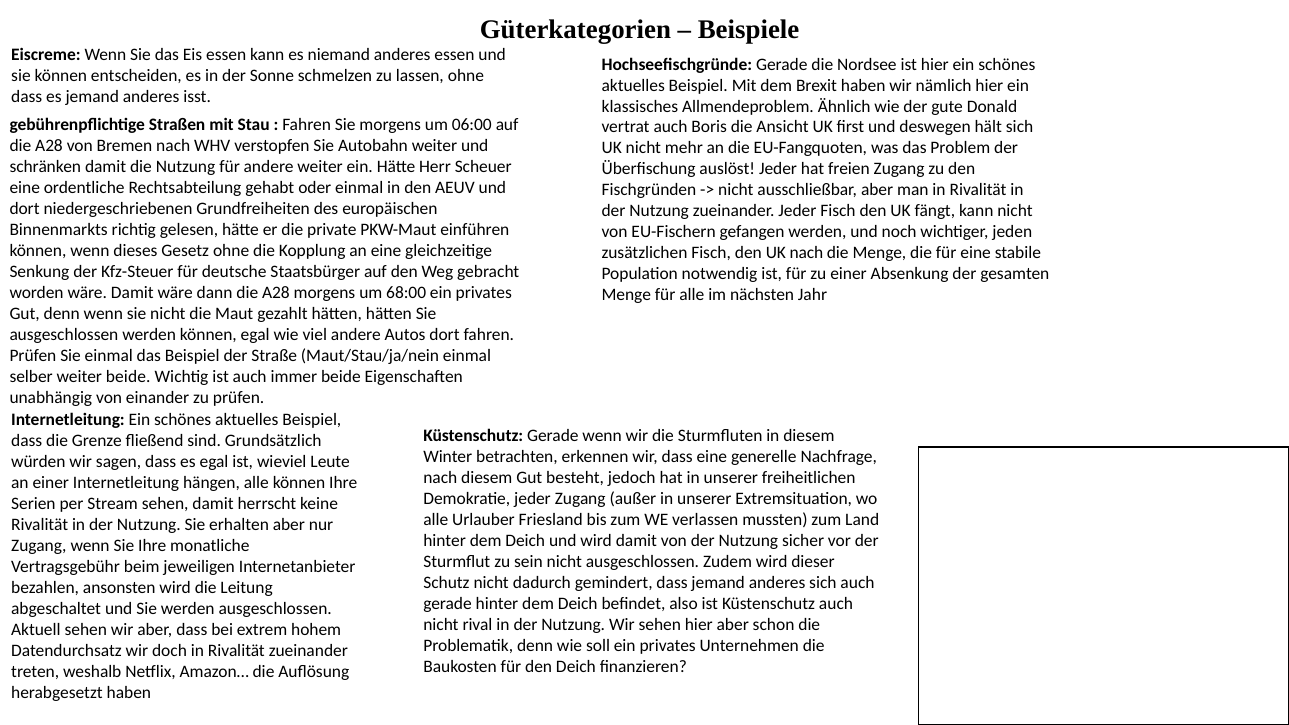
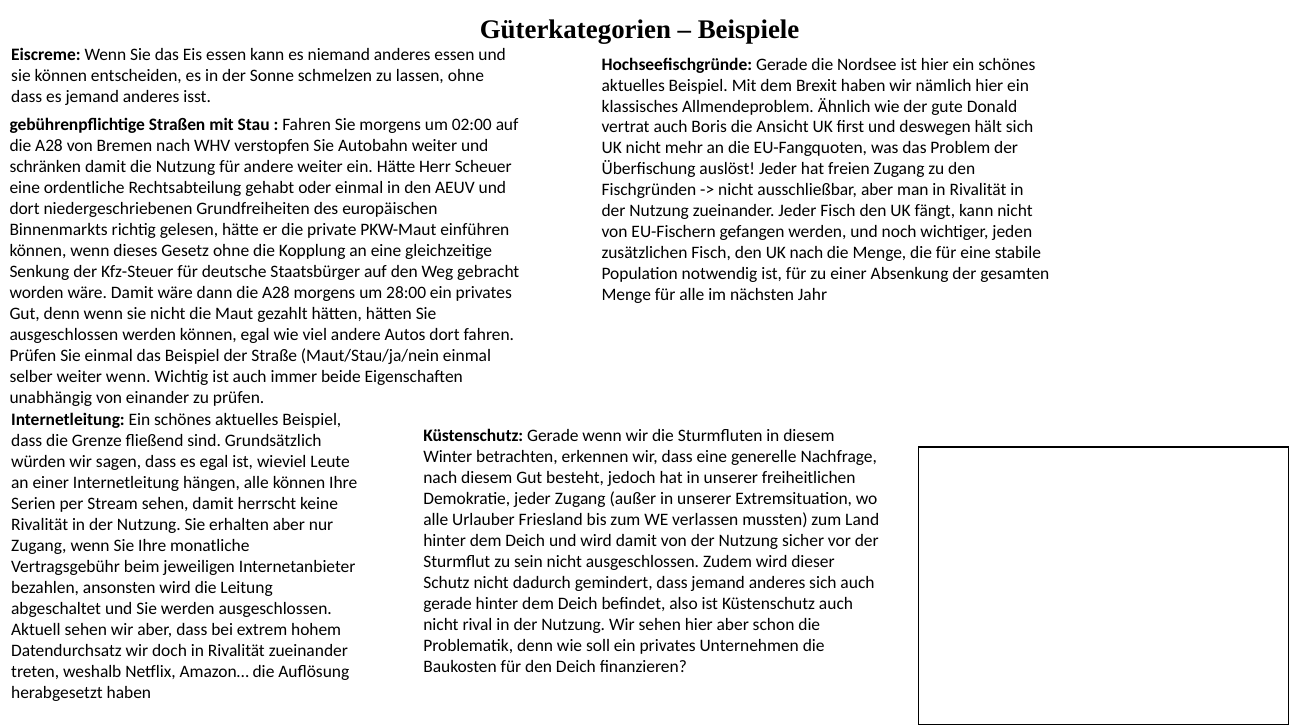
06:00: 06:00 -> 02:00
68:00: 68:00 -> 28:00
weiter beide: beide -> wenn
